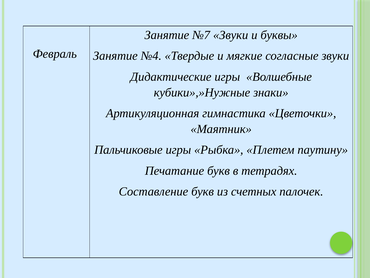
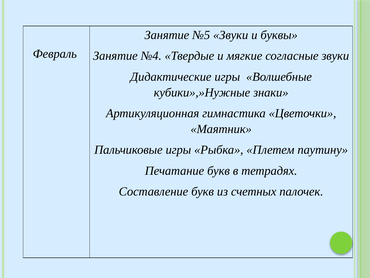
№7: №7 -> №5
